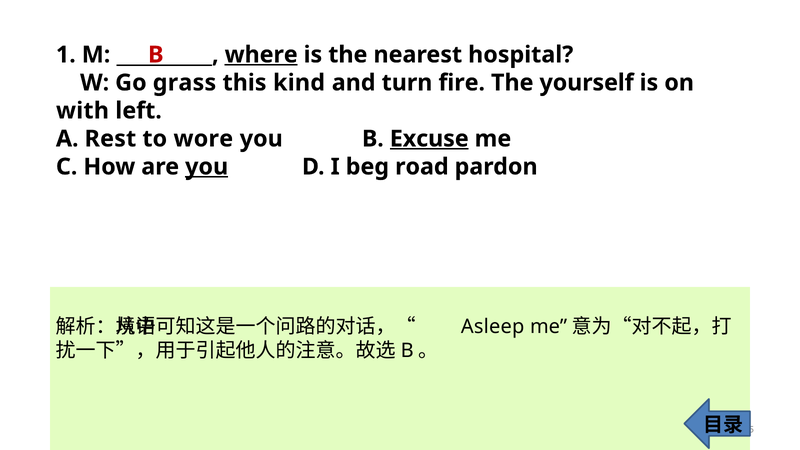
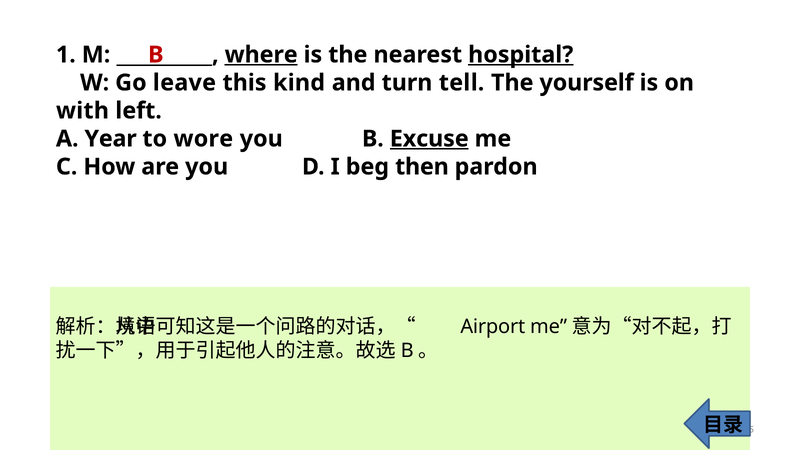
hospital underline: none -> present
grass: grass -> leave
fire: fire -> tell
Rest: Rest -> Year
you at (207, 167) underline: present -> none
road: road -> then
Asleep: Asleep -> Airport
